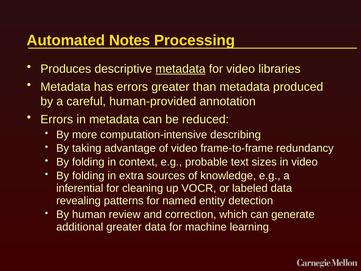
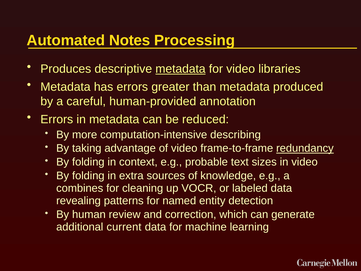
redundancy underline: none -> present
inferential: inferential -> combines
additional greater: greater -> current
